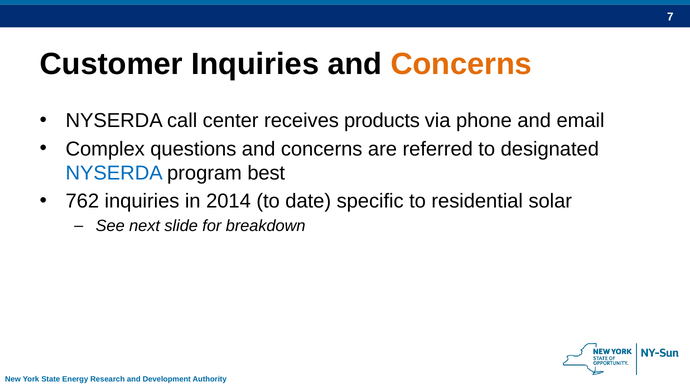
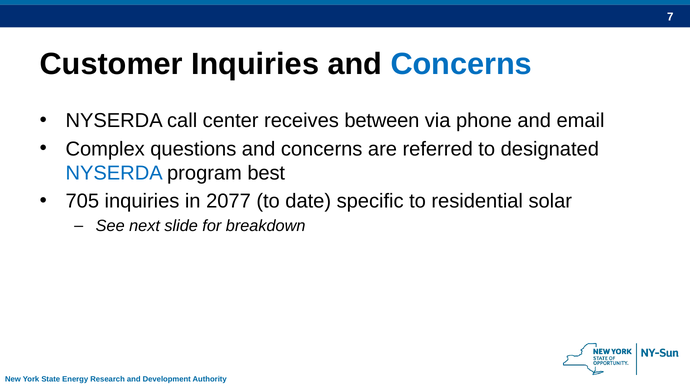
Concerns at (461, 64) colour: orange -> blue
products: products -> between
762: 762 -> 705
2014: 2014 -> 2077
